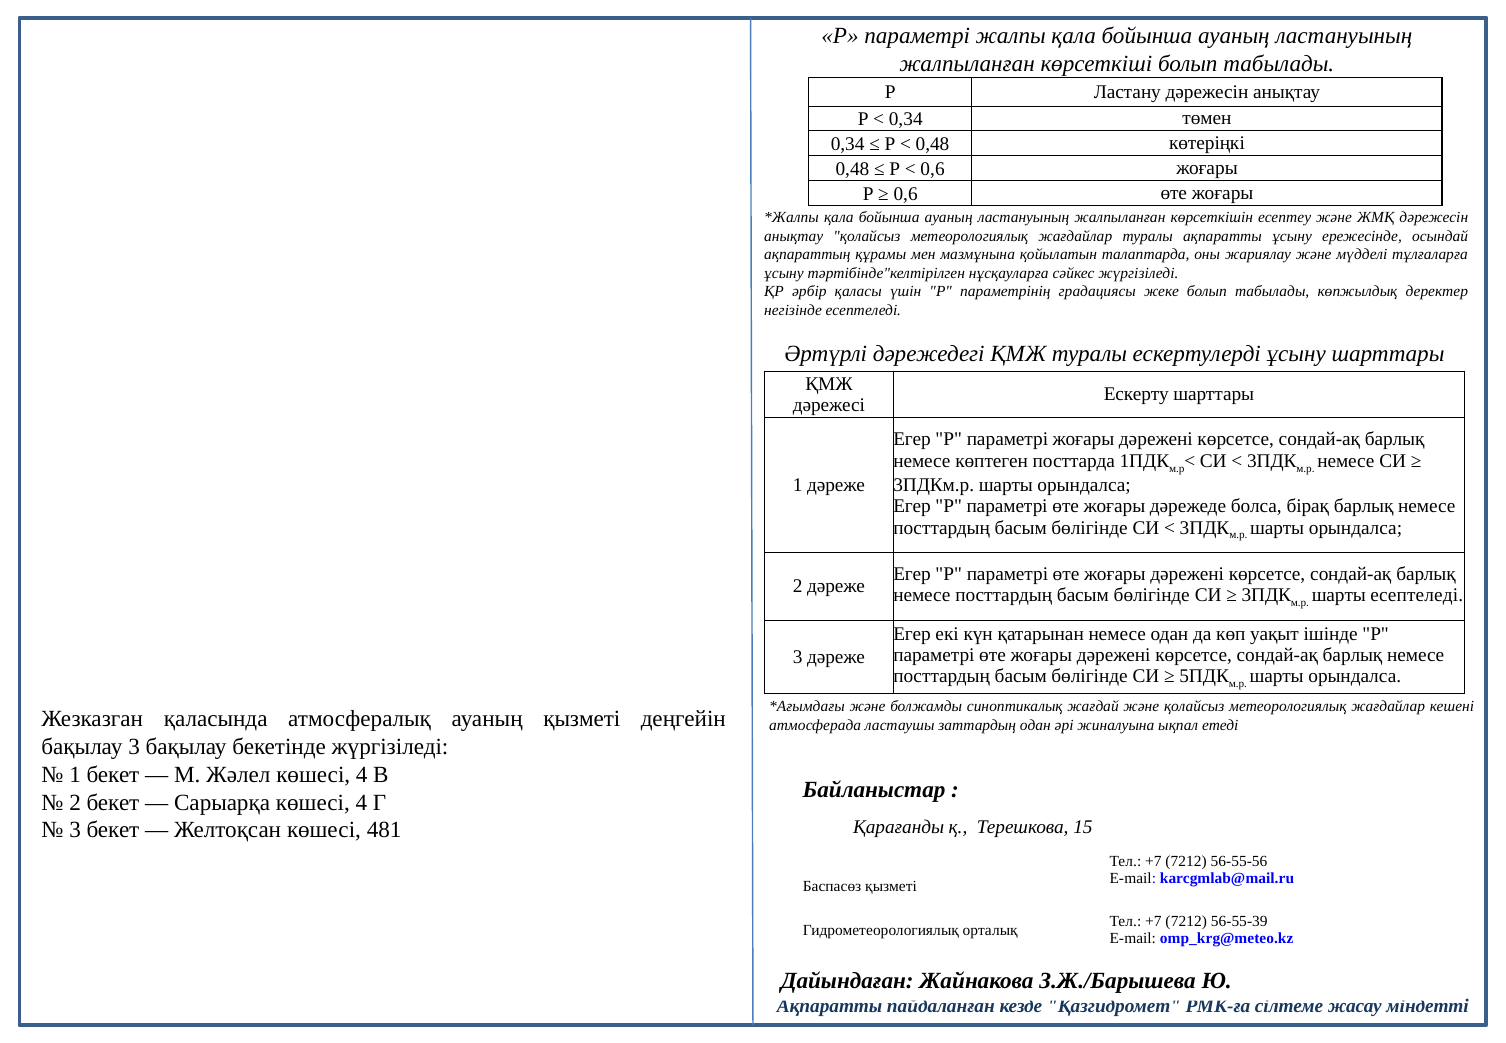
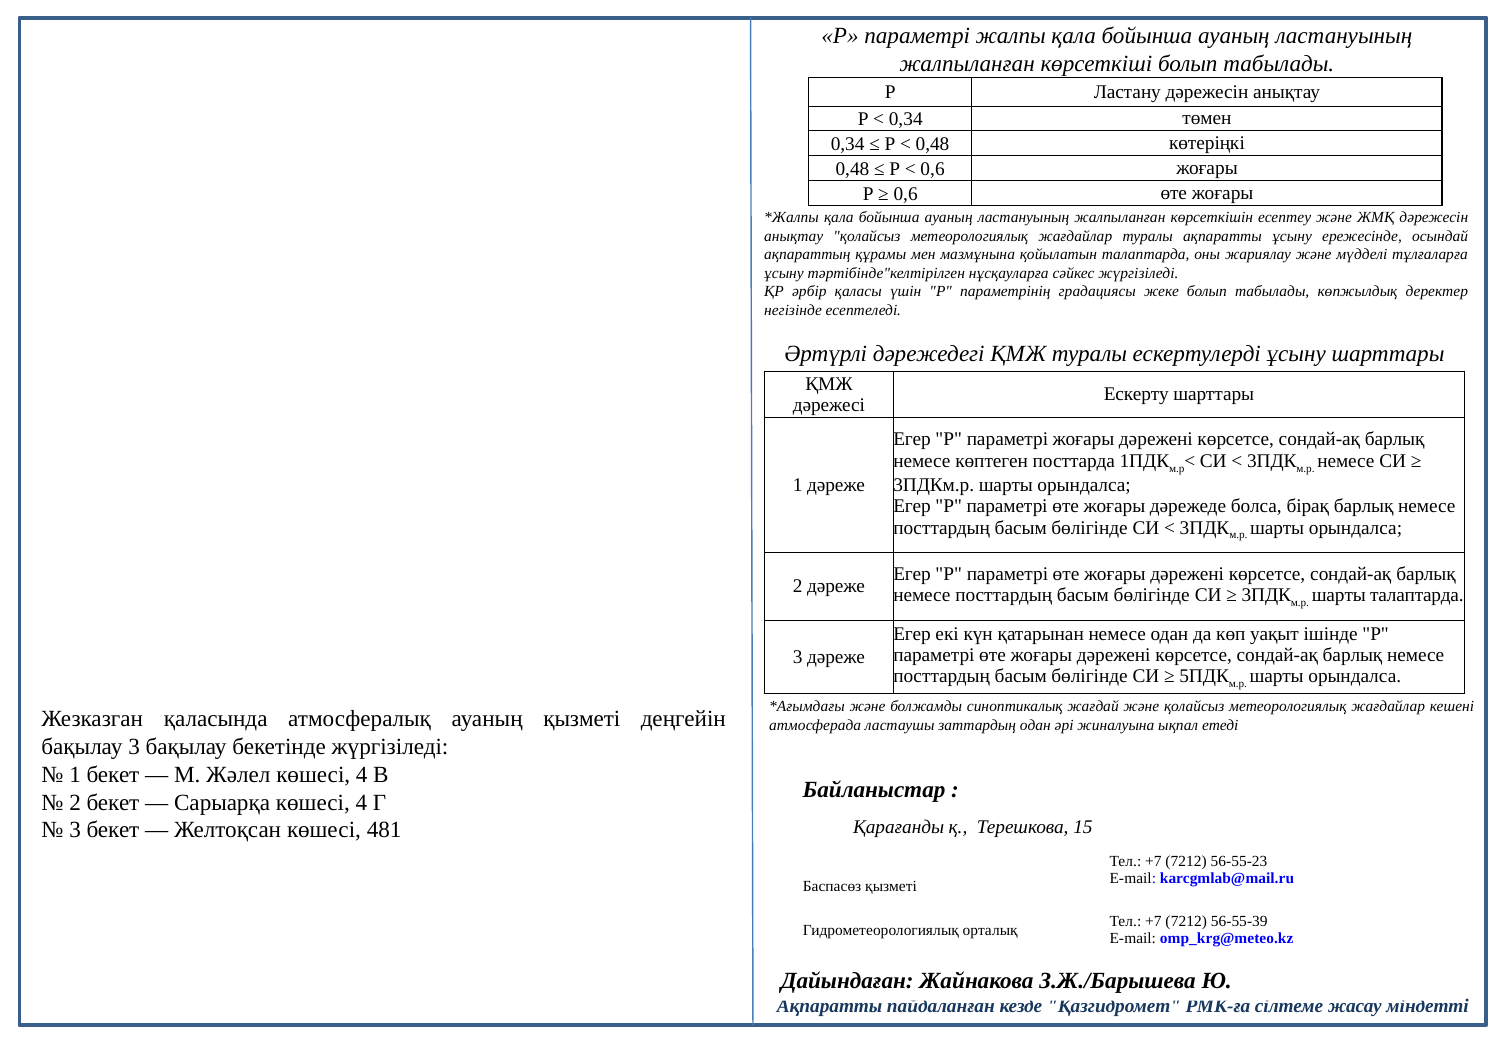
шарты есептеледі: есептеледі -> талаптарда
56-55-56: 56-55-56 -> 56-55-23
